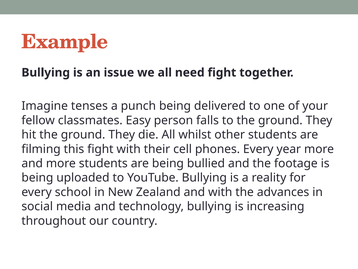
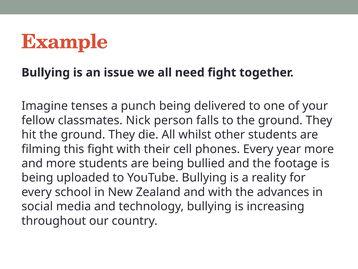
Easy: Easy -> Nick
